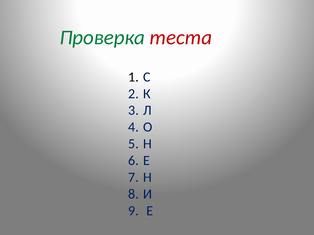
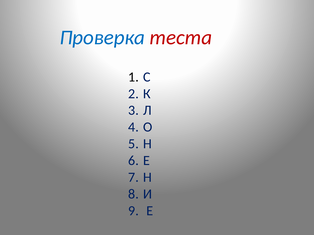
Проверка colour: green -> blue
